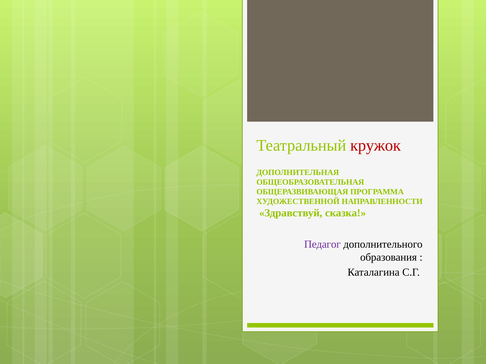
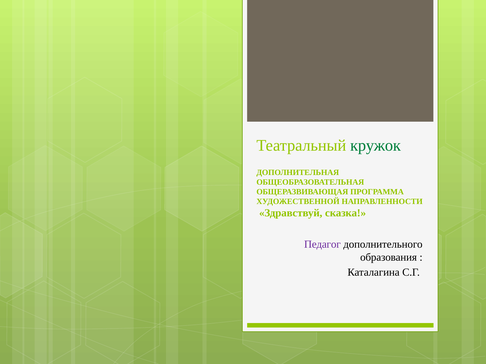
кружок colour: red -> green
